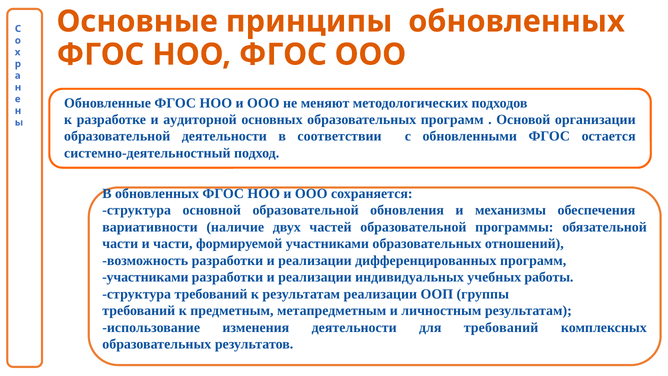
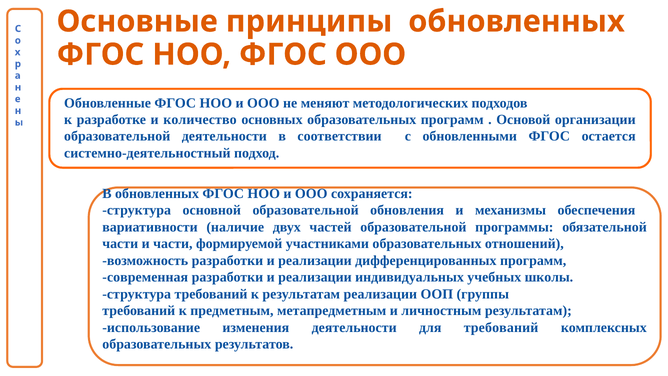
аудиторной: аудиторной -> количество
участниками at (145, 277): участниками -> современная
работы: работы -> школы
